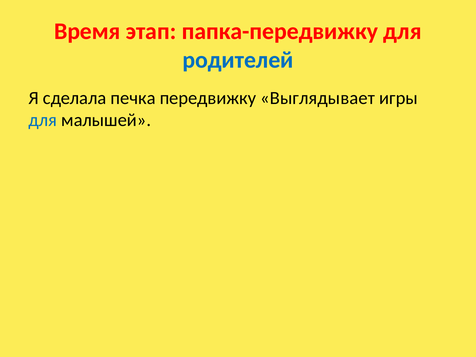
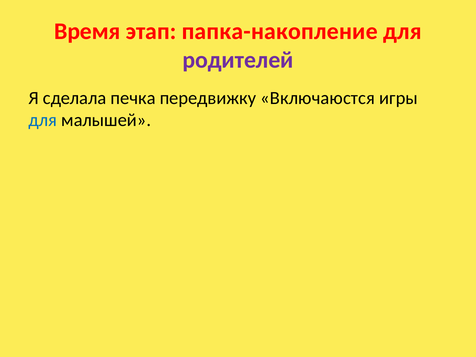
папка-передвижку: папка-передвижку -> папка-накопление
родителей colour: blue -> purple
Выглядывает: Выглядывает -> Включаюстся
